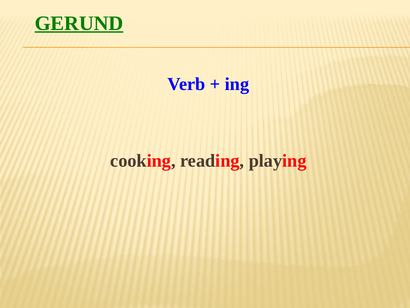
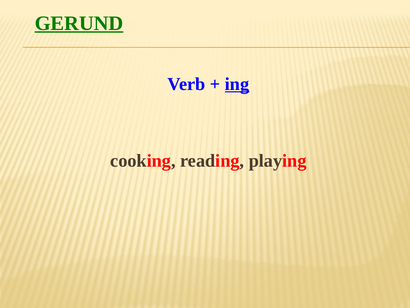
ing underline: none -> present
